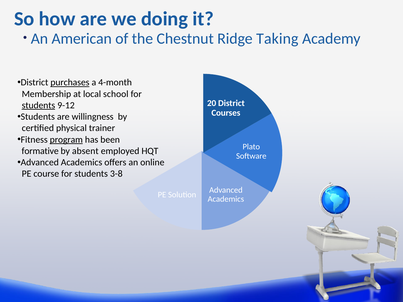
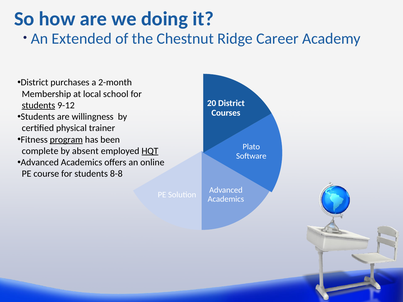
American: American -> Extended
Taking: Taking -> Career
purchases underline: present -> none
4-month: 4-month -> 2-month
formative: formative -> complete
HQT underline: none -> present
3-8: 3-8 -> 8-8
